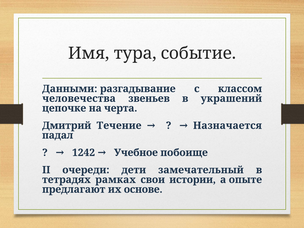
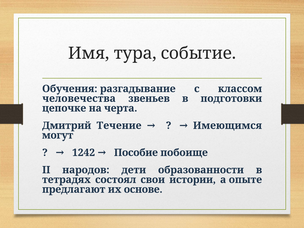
Данными: Данными -> Обучения
украшений: украшений -> подготовки
Назначается: Назначается -> Имеющимся
падал: падал -> могут
Учебное: Учебное -> Пособие
очереди: очереди -> народов
замечательный: замечательный -> образованности
рамках: рамках -> состоял
